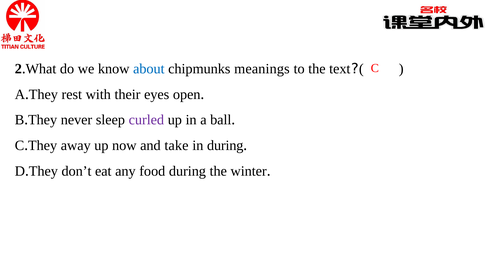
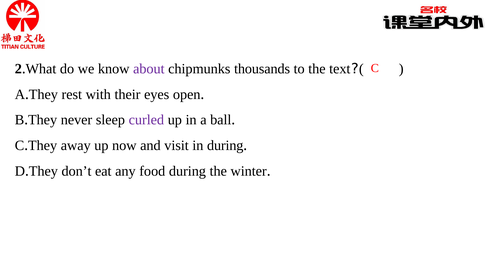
about colour: blue -> purple
meanings: meanings -> thousands
take: take -> visit
